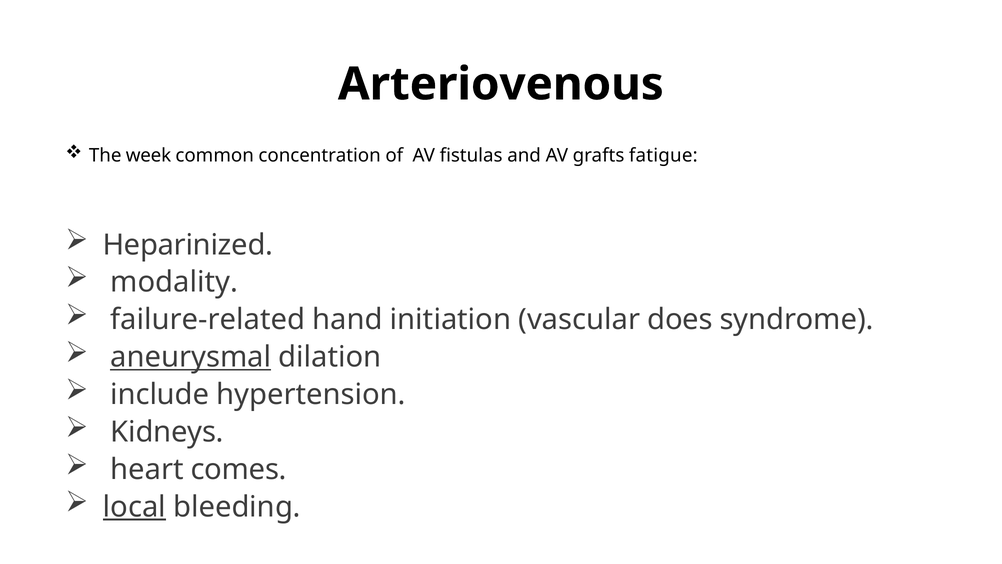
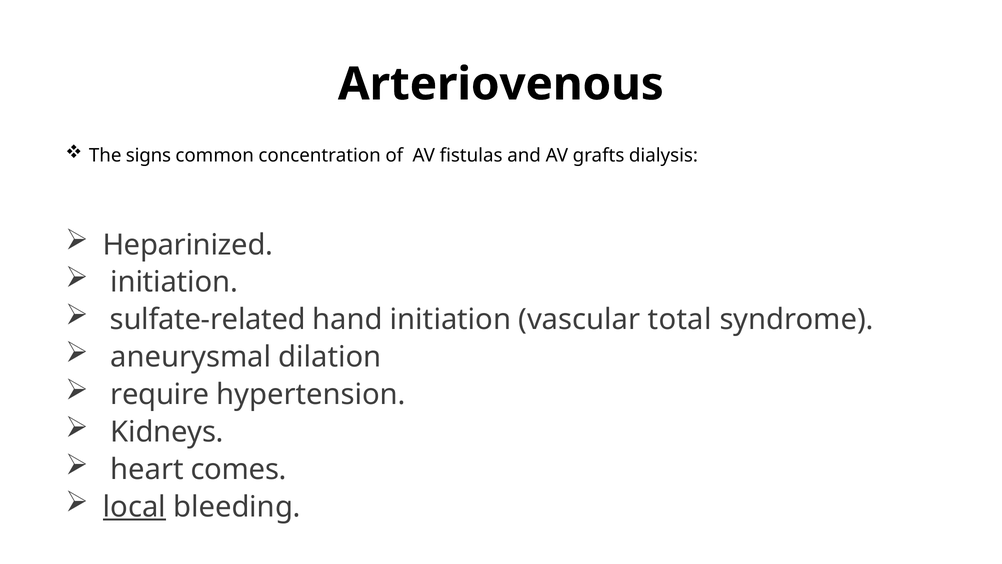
week: week -> signs
fatigue: fatigue -> dialysis
modality at (174, 282): modality -> initiation
failure-related: failure-related -> sulfate-related
does: does -> total
aneurysmal underline: present -> none
include: include -> require
